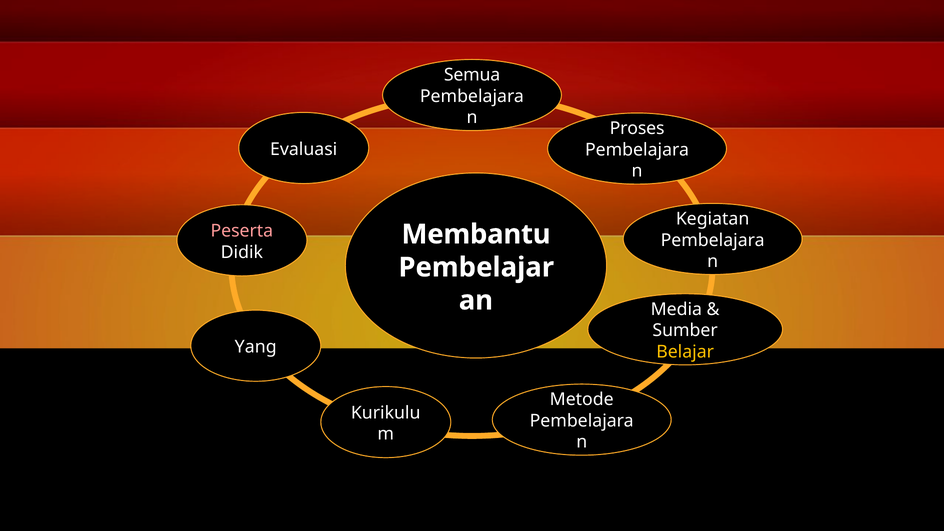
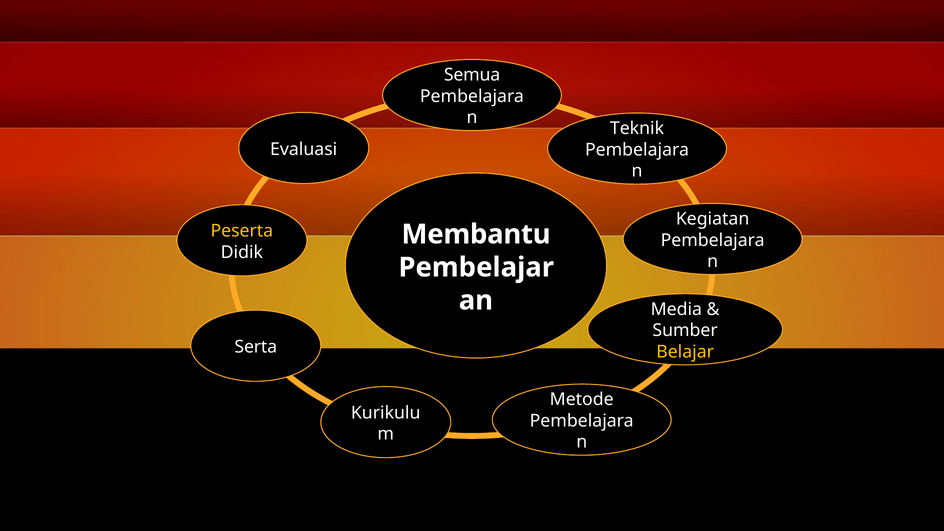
Proses: Proses -> Teknik
Peserta colour: pink -> yellow
Yang: Yang -> Serta
